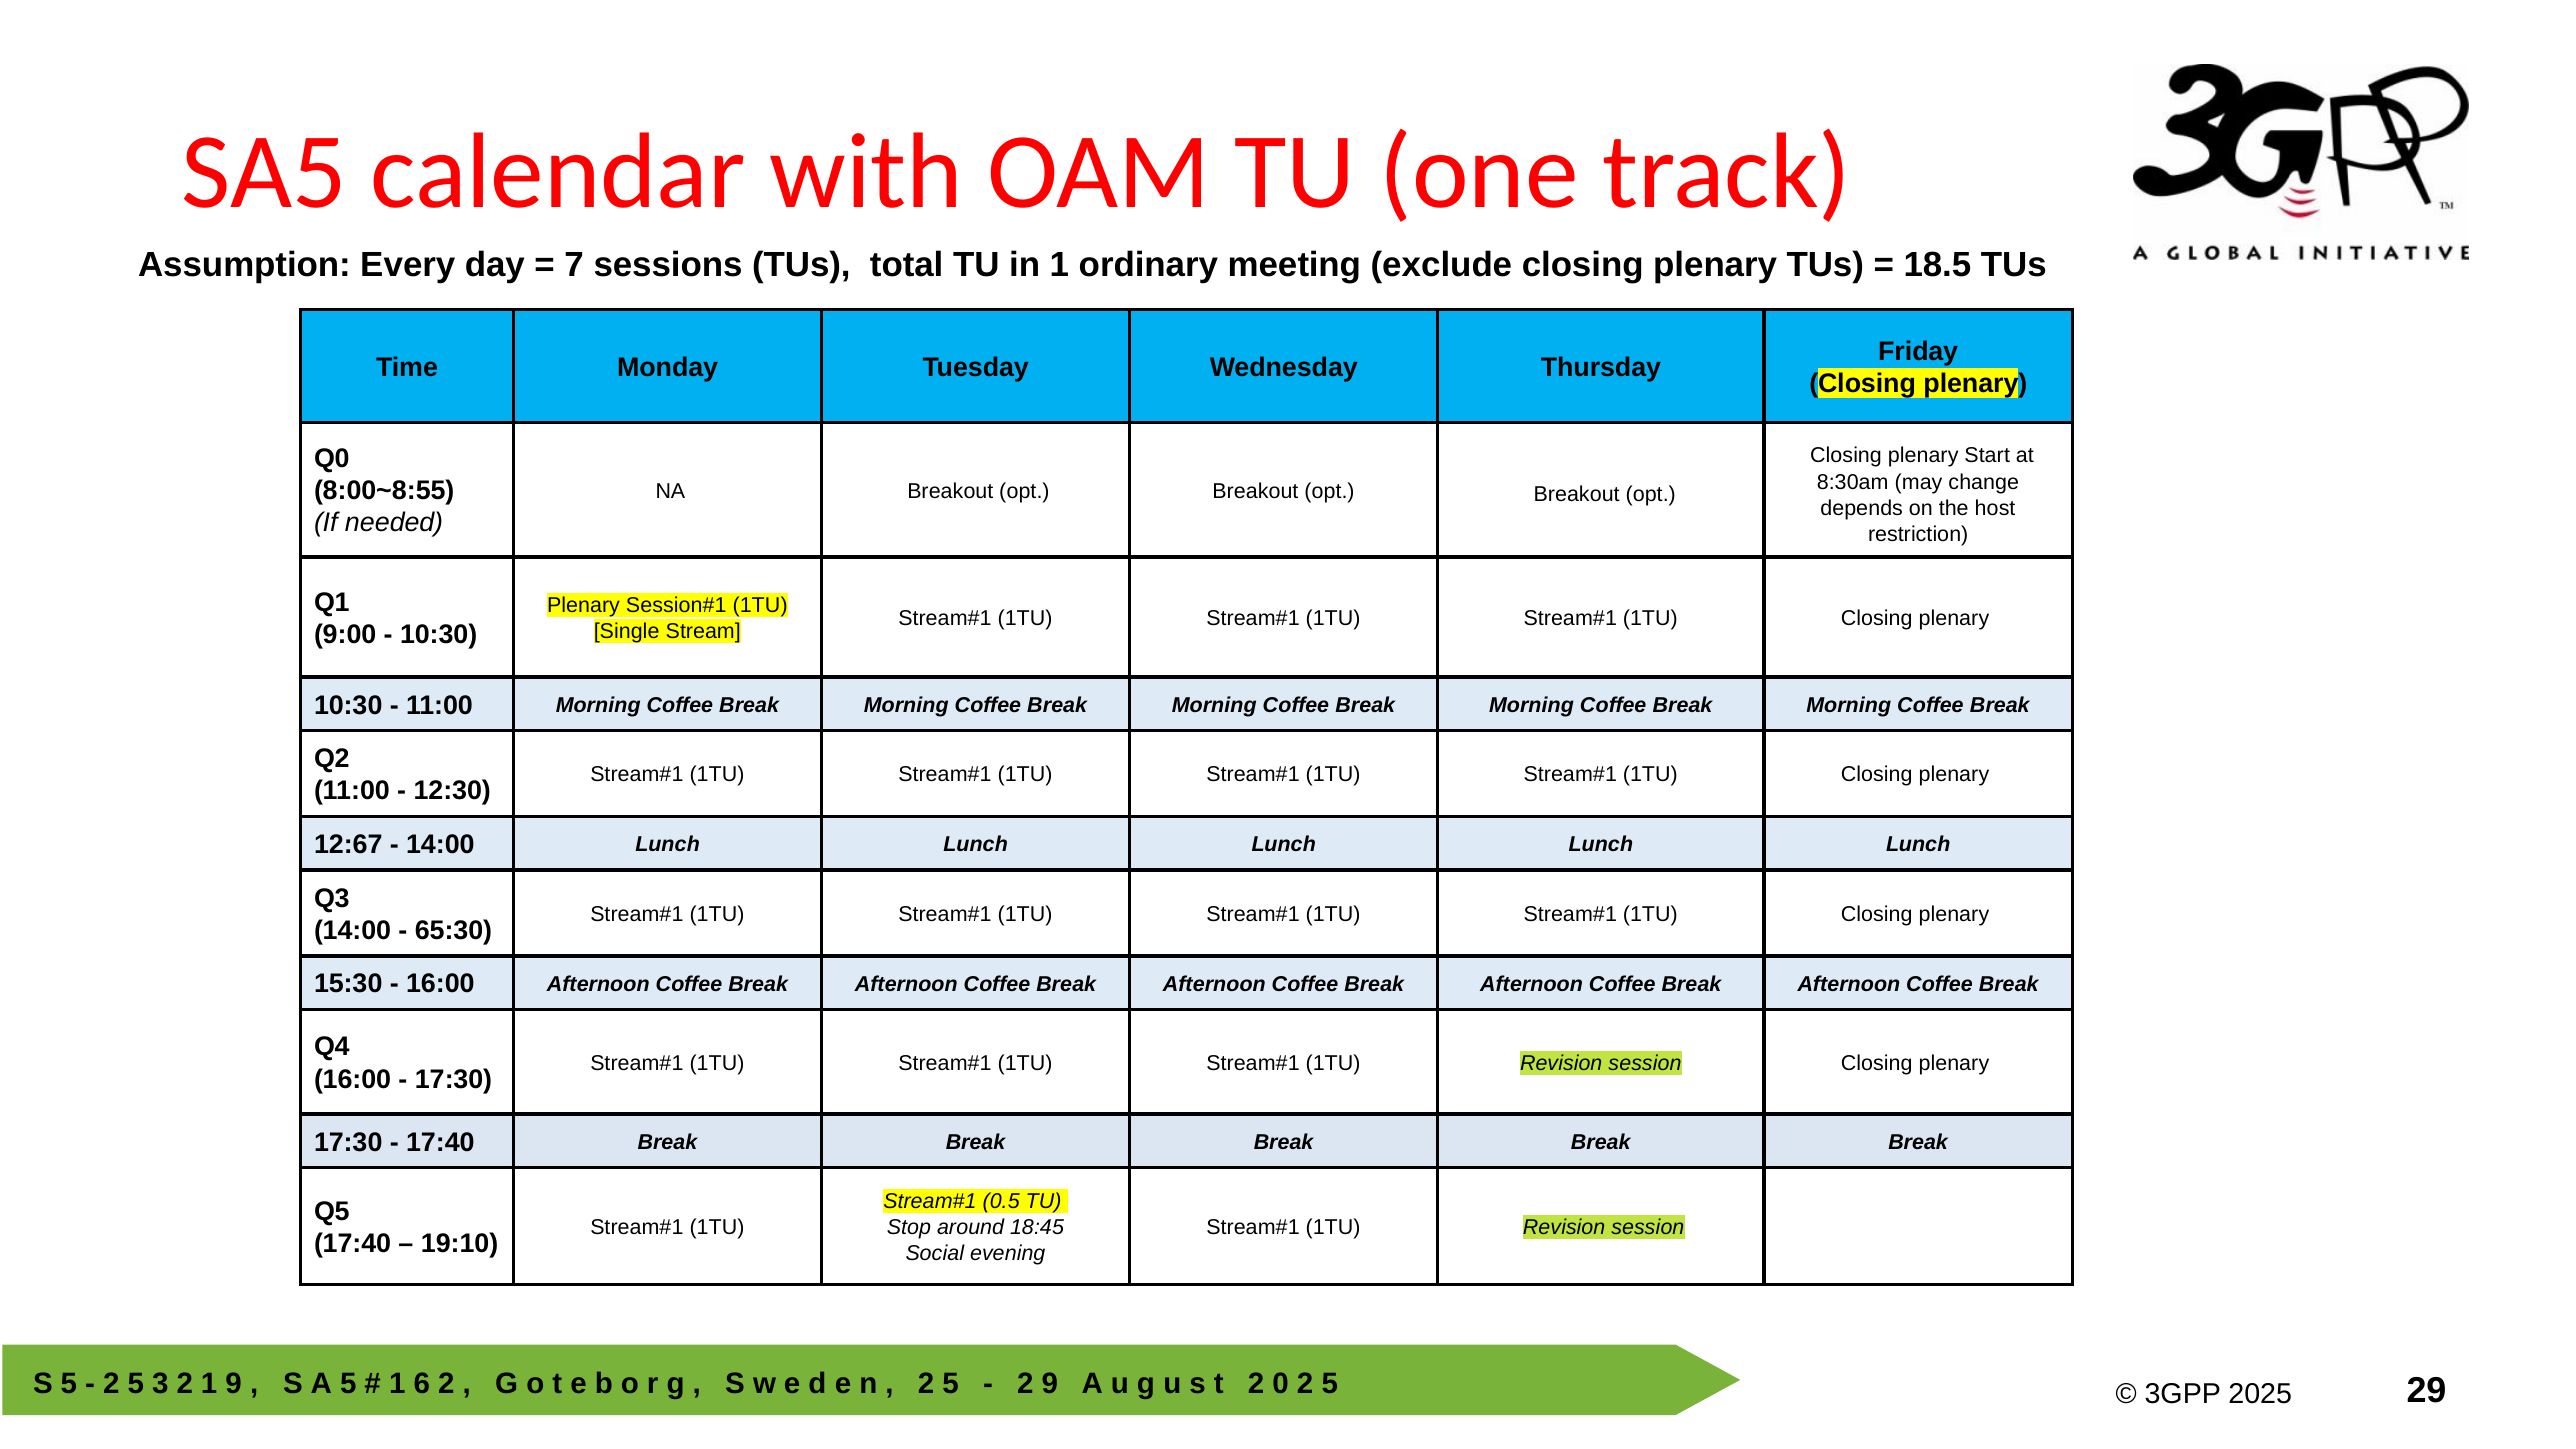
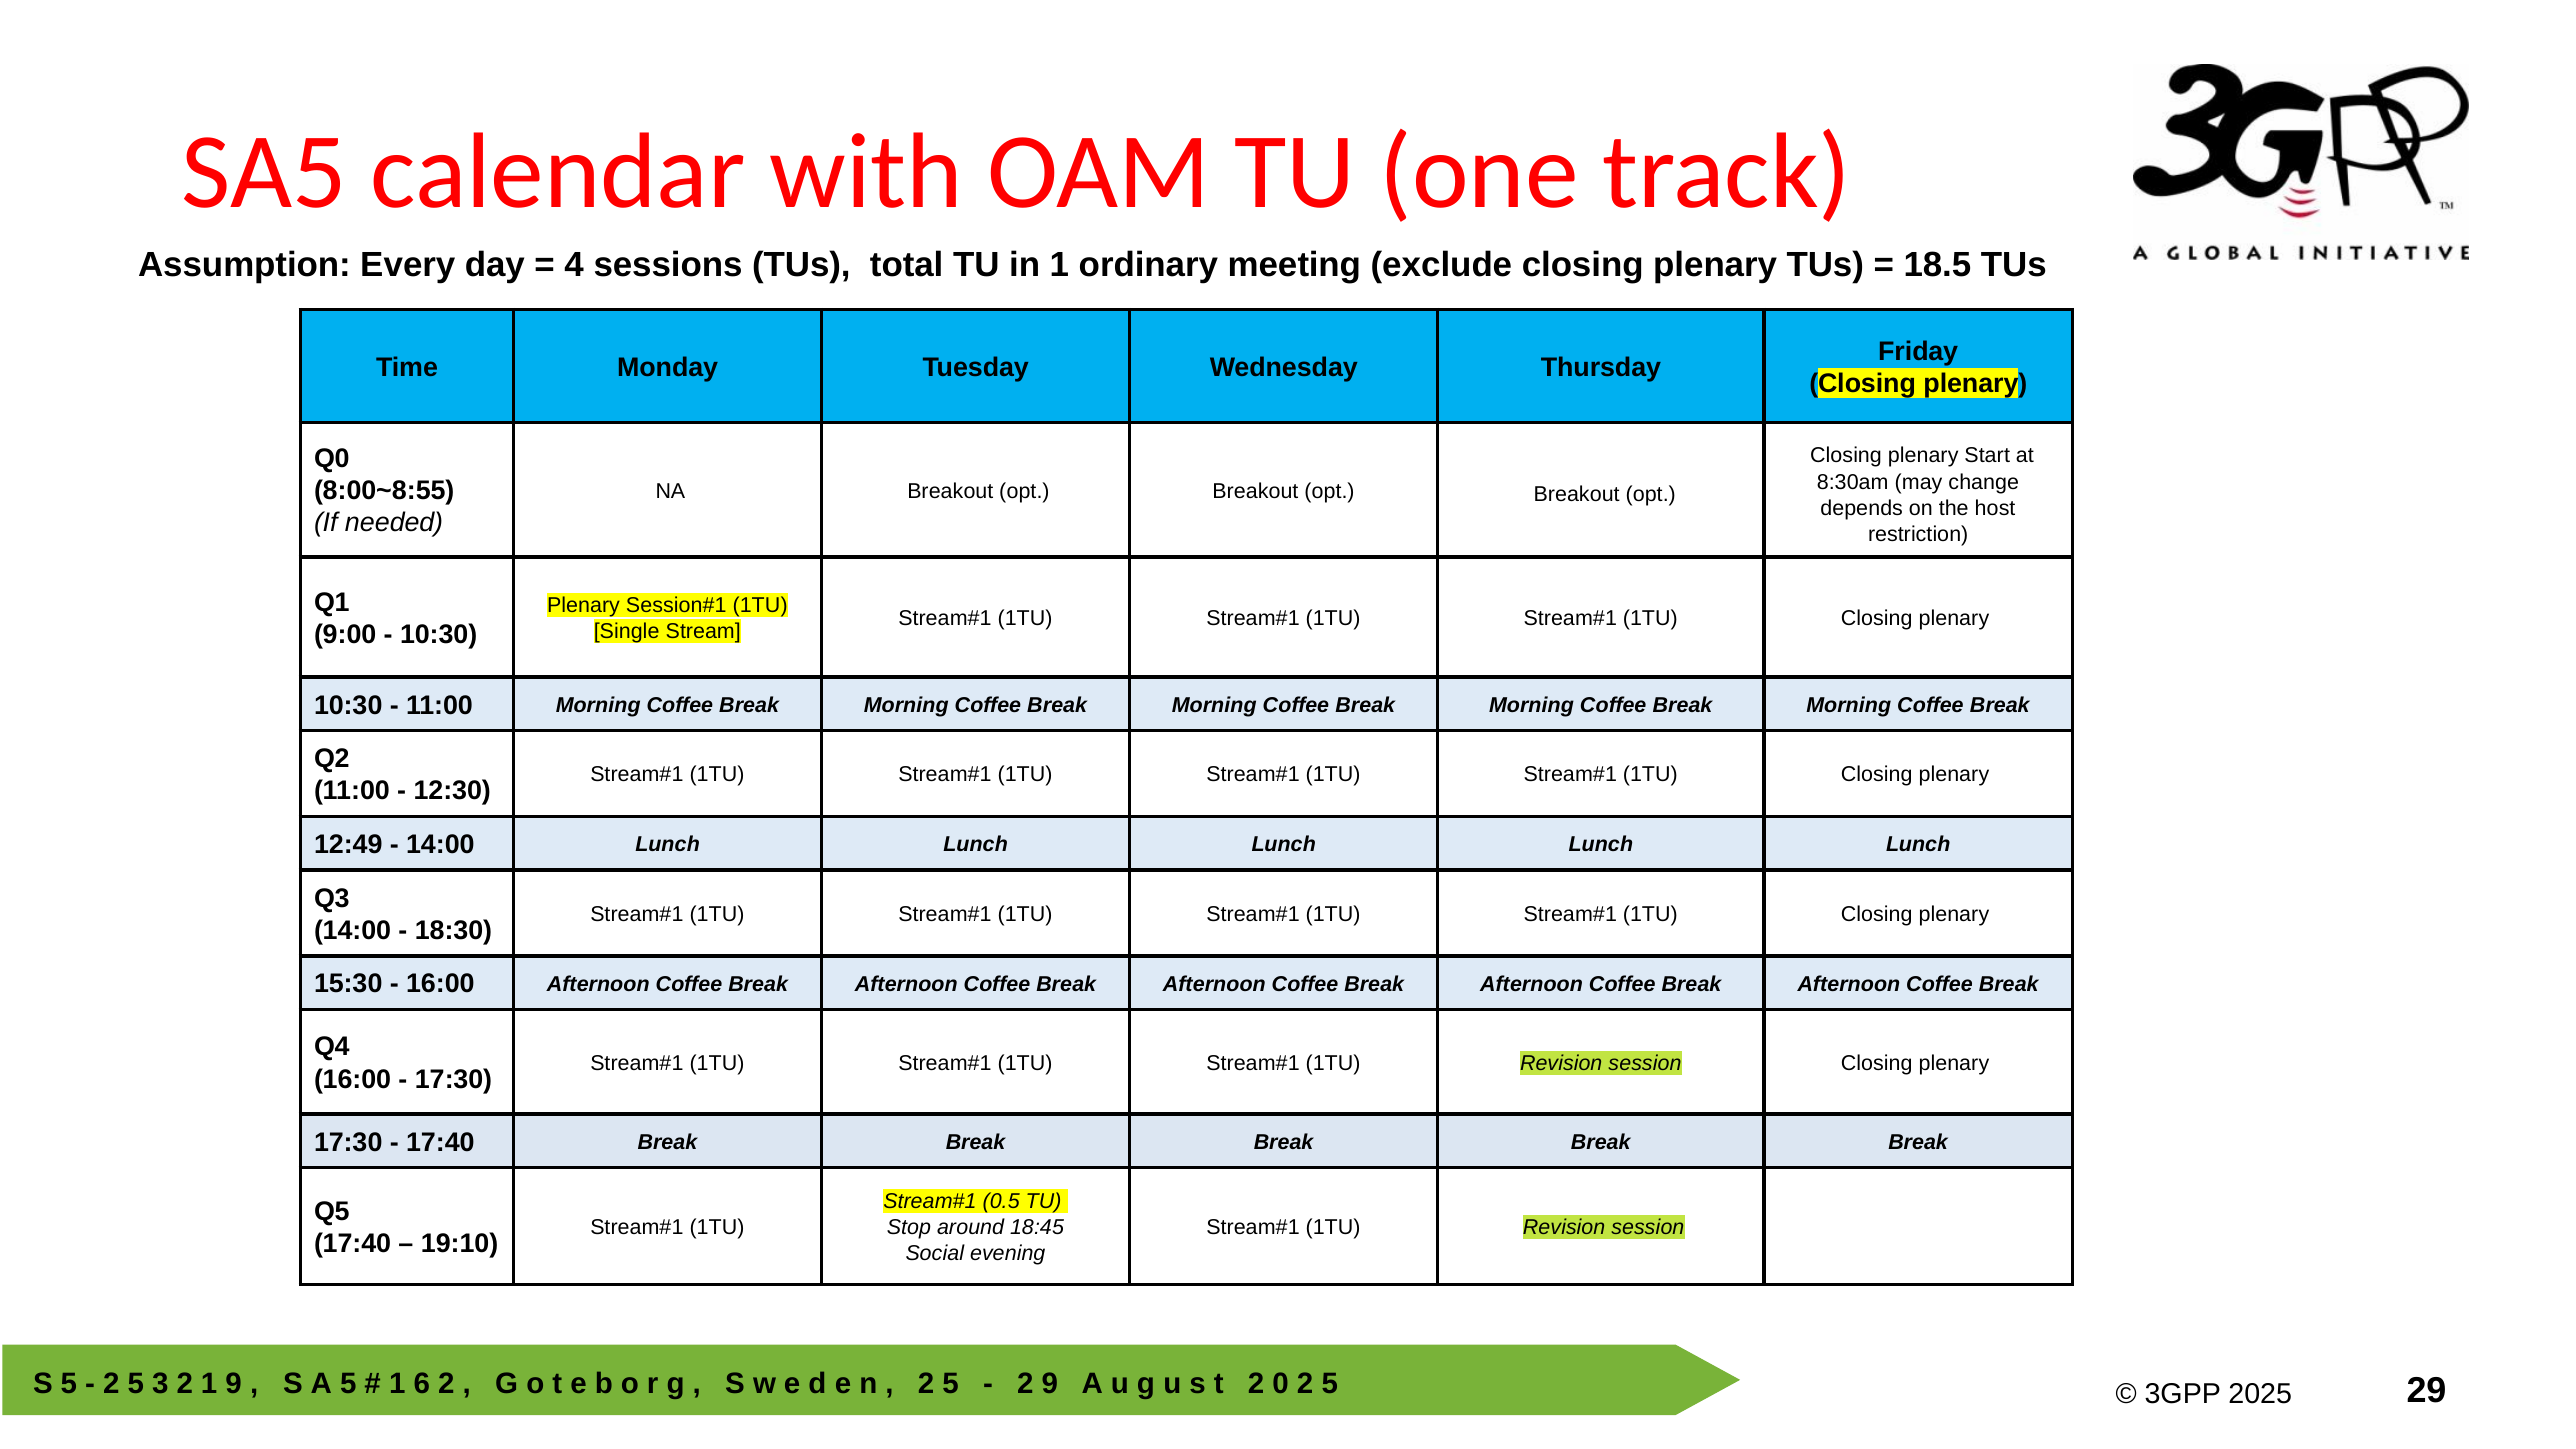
7: 7 -> 4
12:67: 12:67 -> 12:49
65:30: 65:30 -> 18:30
